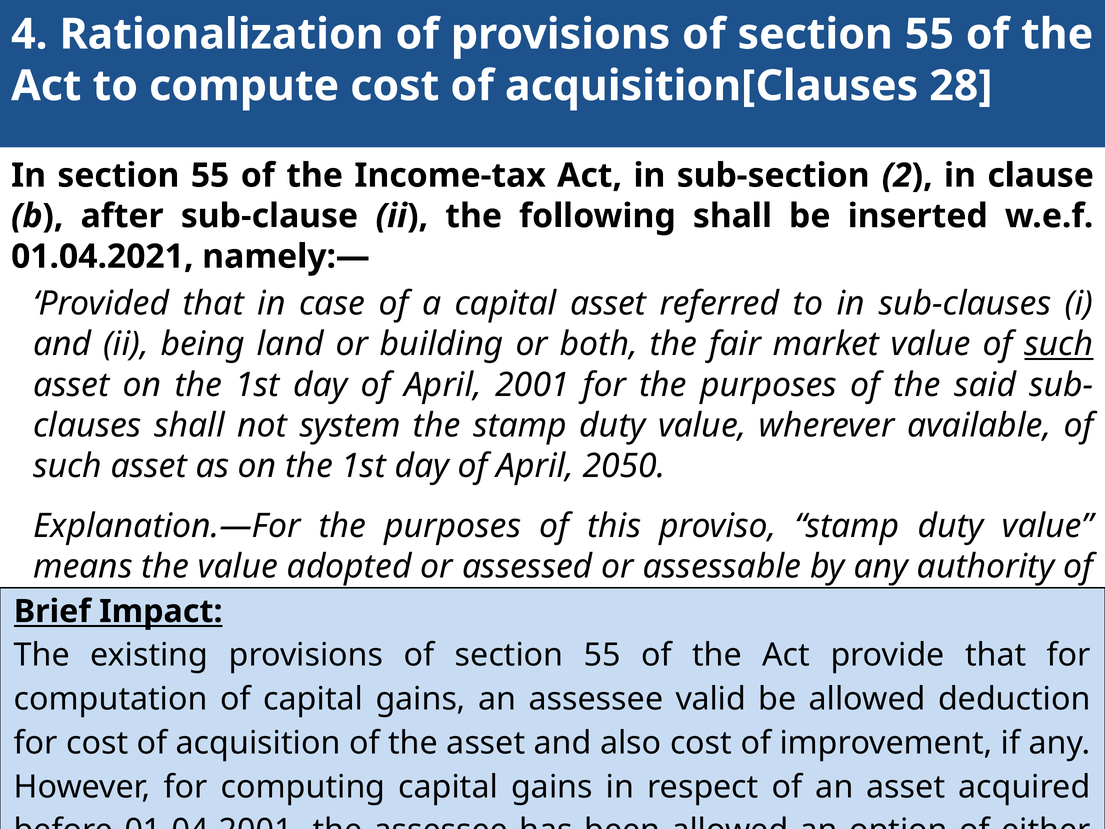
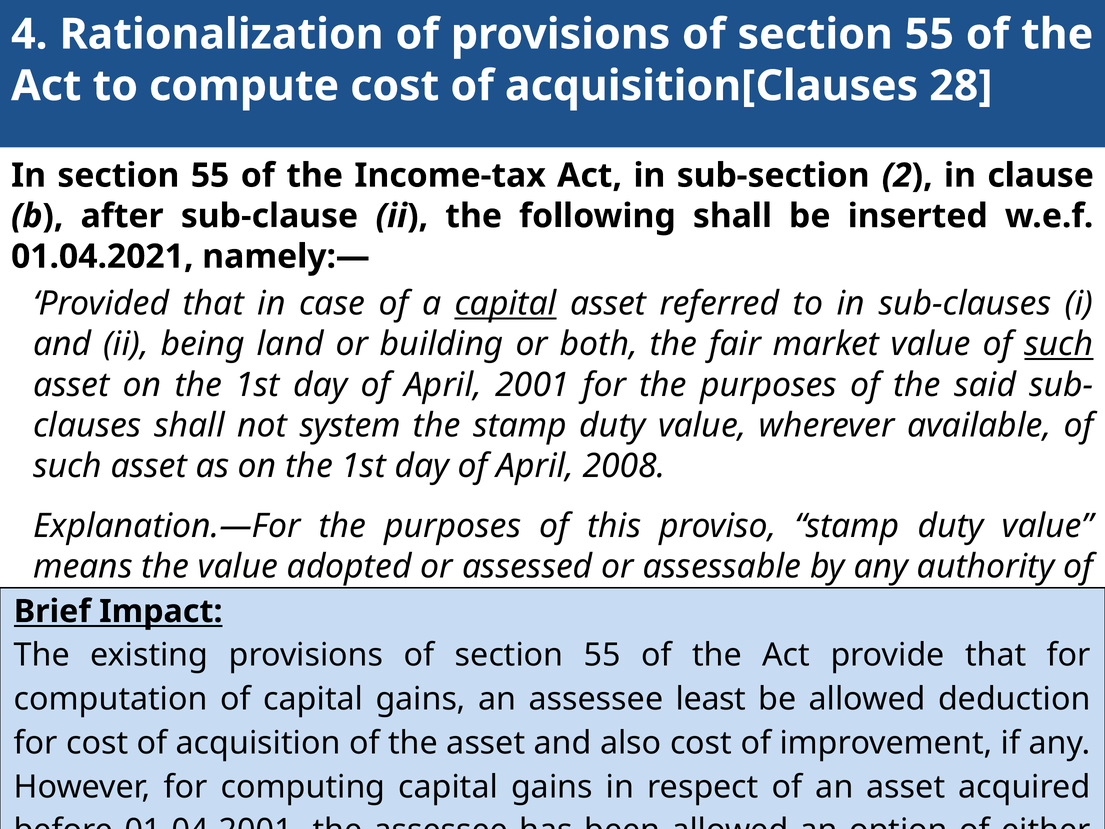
capital at (506, 304) underline: none -> present
2050: 2050 -> 2008
valid: valid -> least
